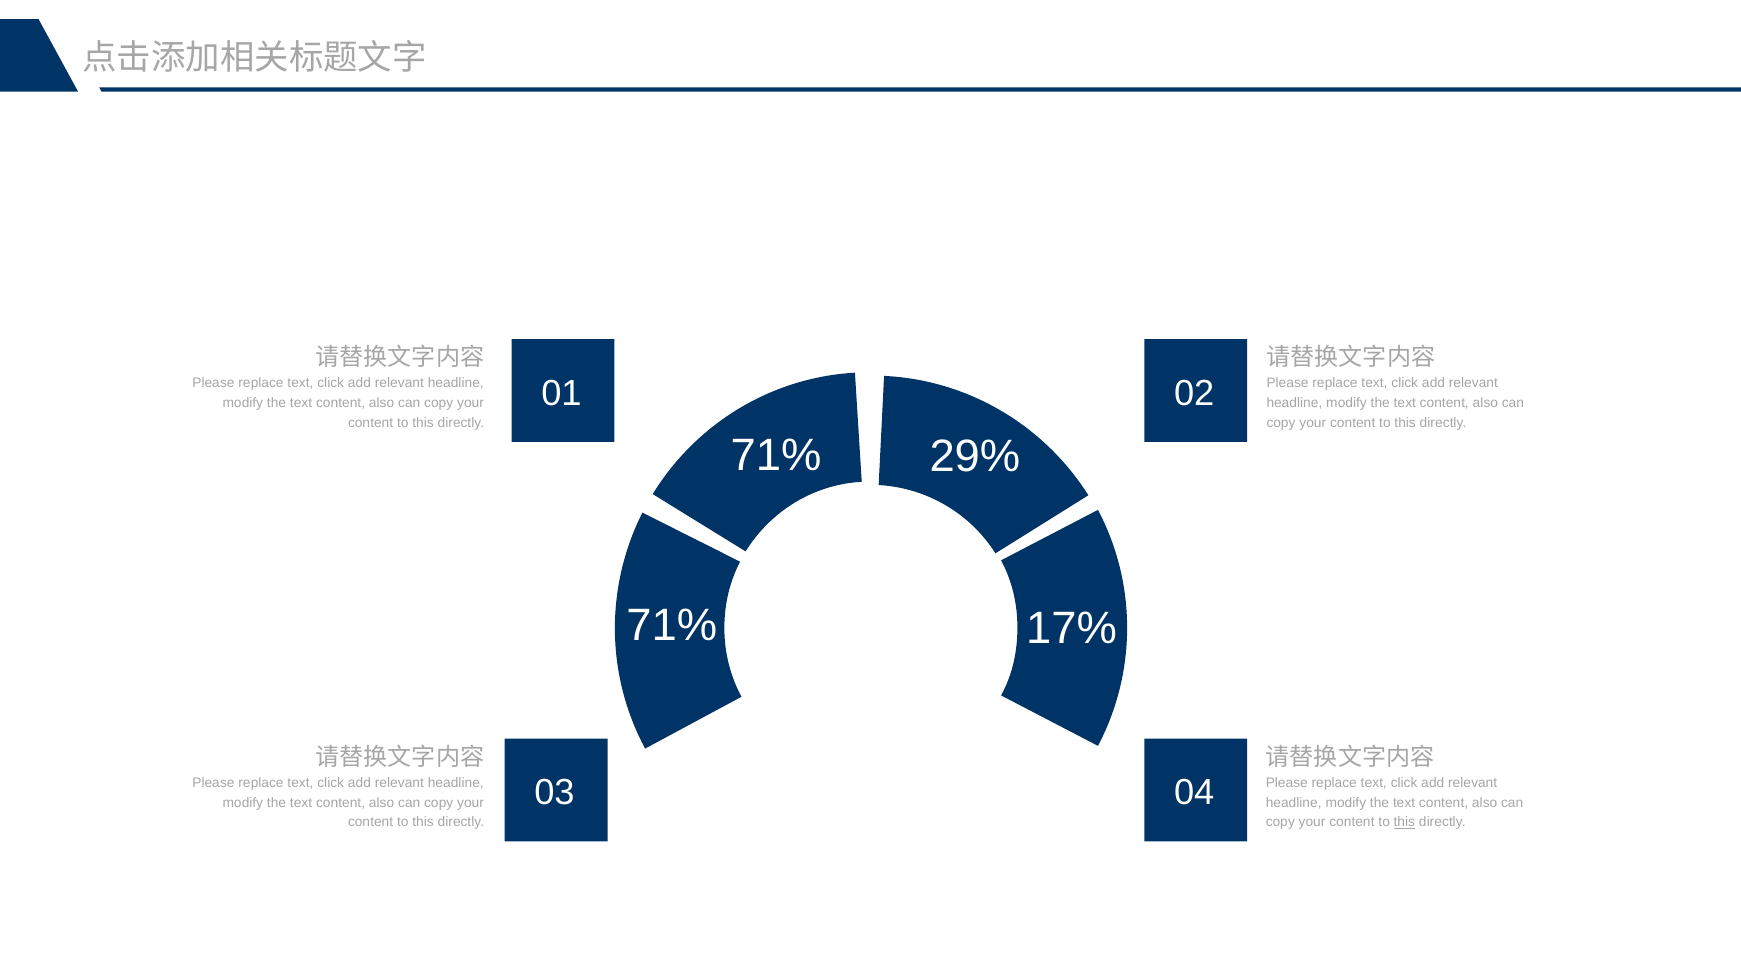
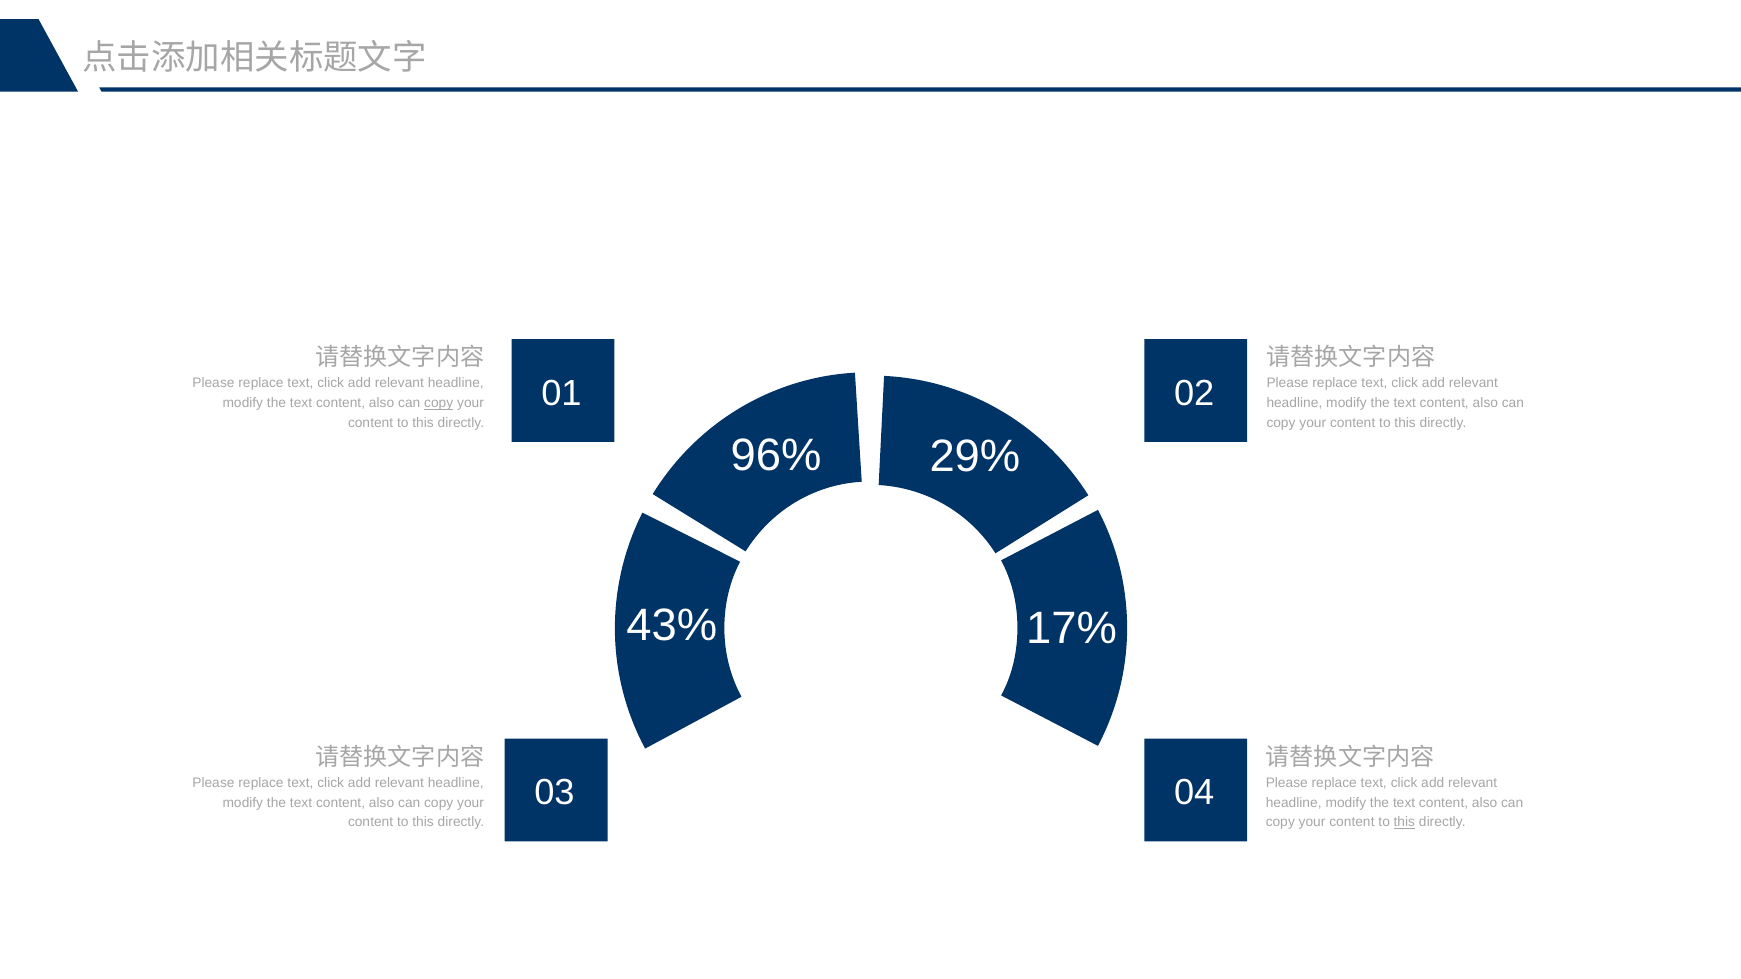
copy at (439, 403) underline: none -> present
71% at (776, 456): 71% -> 96%
71% at (672, 626): 71% -> 43%
